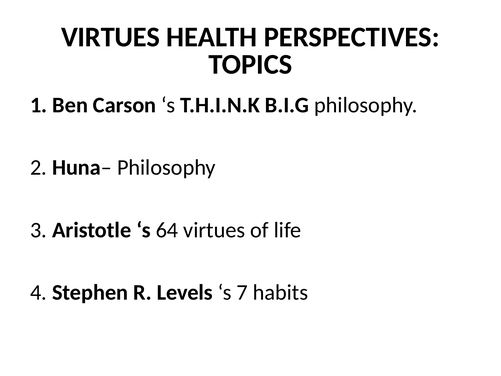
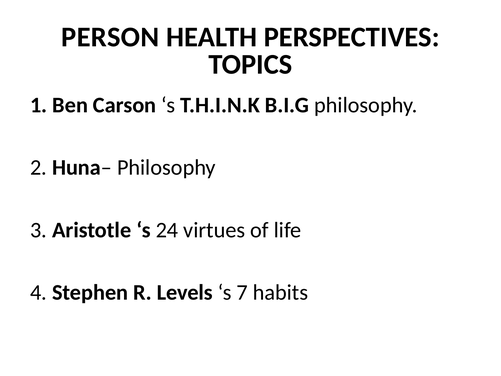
VIRTUES at (111, 37): VIRTUES -> PERSON
64: 64 -> 24
